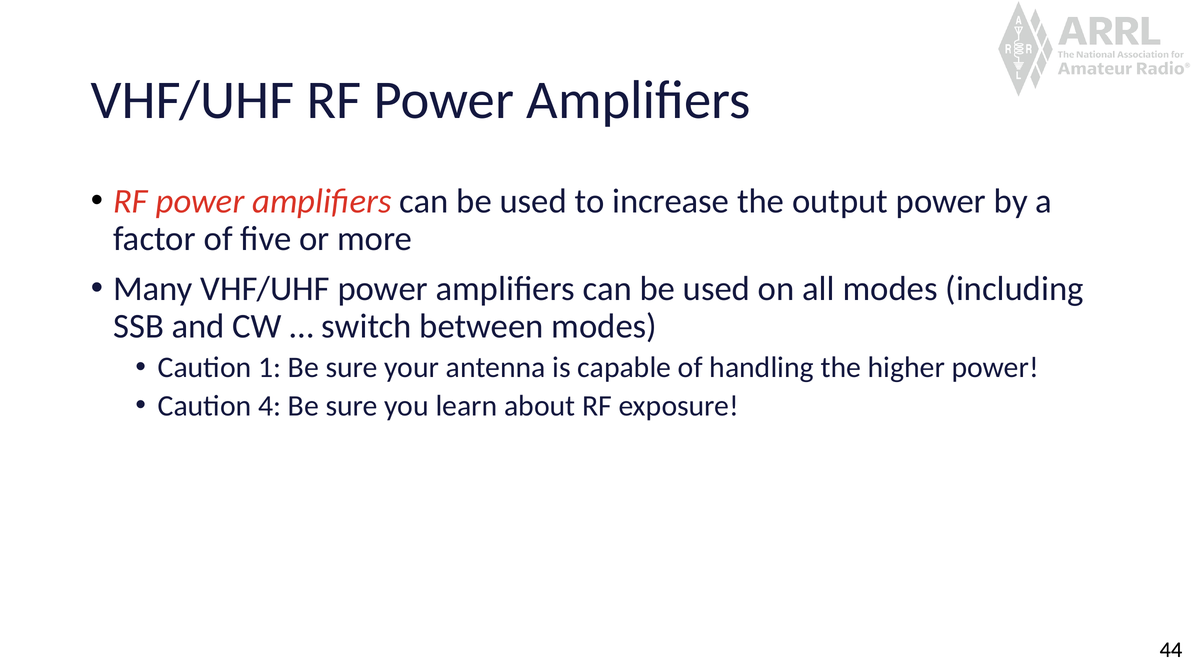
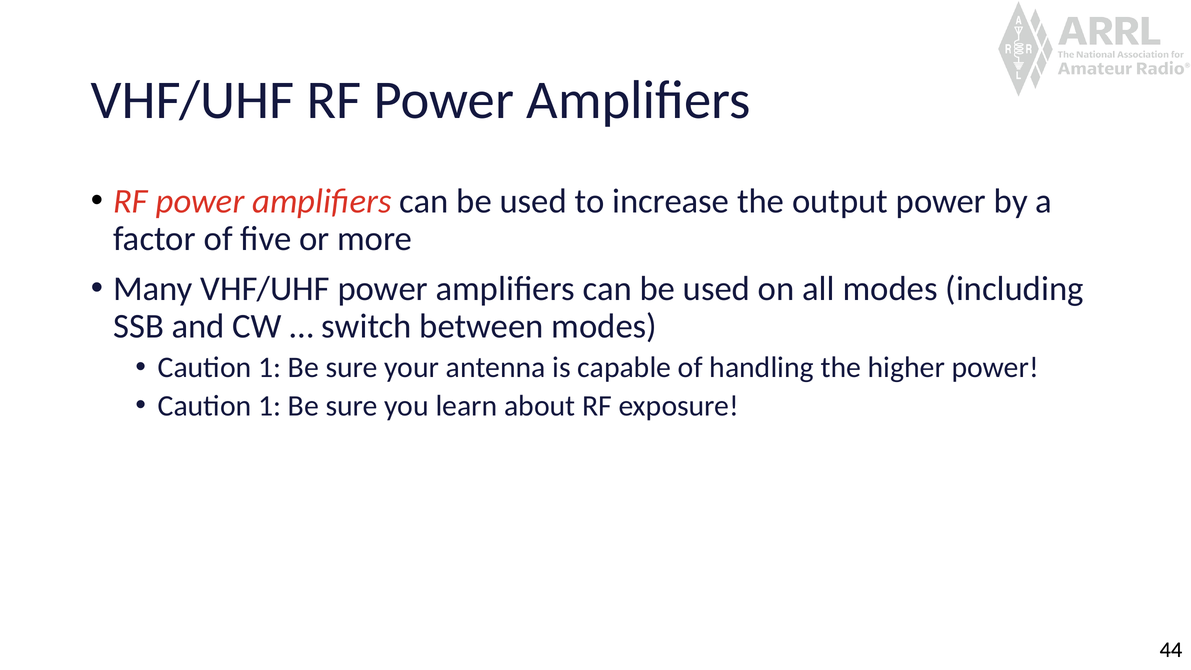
4 at (270, 406): 4 -> 1
